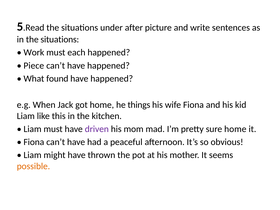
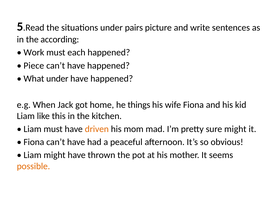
after: after -> pairs
in the situations: situations -> according
What found: found -> under
driven colour: purple -> orange
sure home: home -> might
